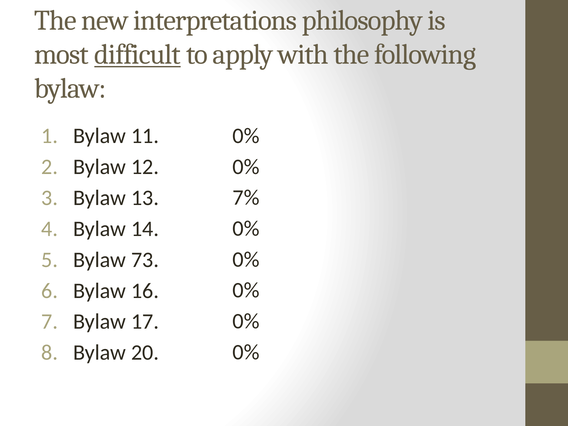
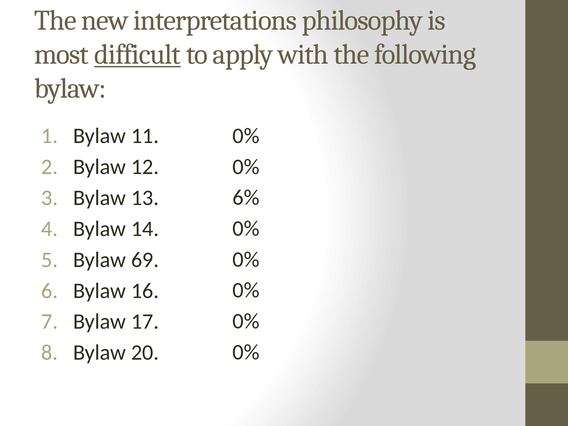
7%: 7% -> 6%
73: 73 -> 69
